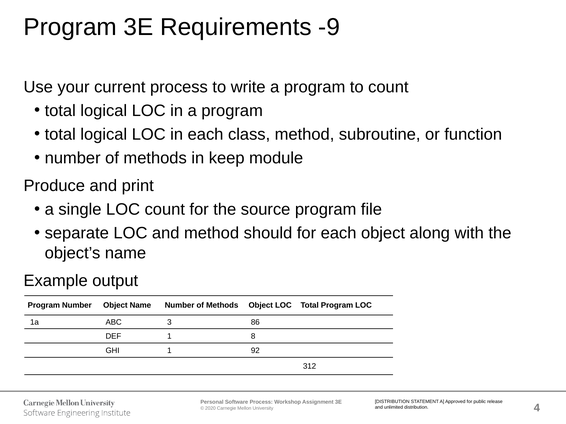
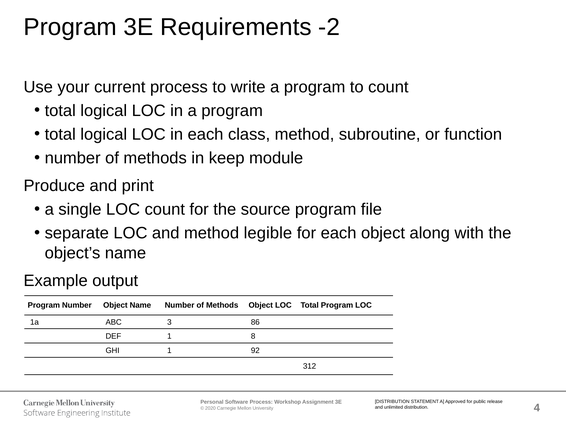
-9: -9 -> -2
should: should -> legible
